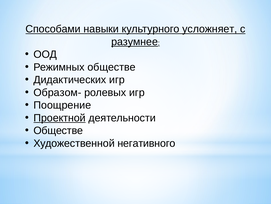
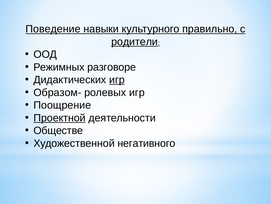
Способами: Способами -> Поведение
усложняет: усложняет -> правильно
разумнее: разумнее -> родители
Режимных обществе: обществе -> разговоре
игр at (117, 80) underline: none -> present
